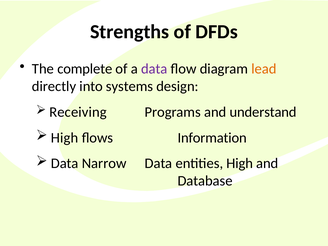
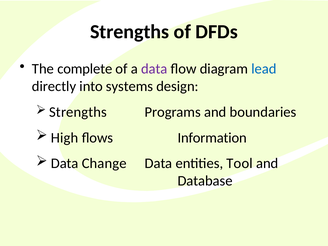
lead colour: orange -> blue
Receiving at (78, 112): Receiving -> Strengths
understand: understand -> boundaries
Narrow: Narrow -> Change
entities High: High -> Tool
